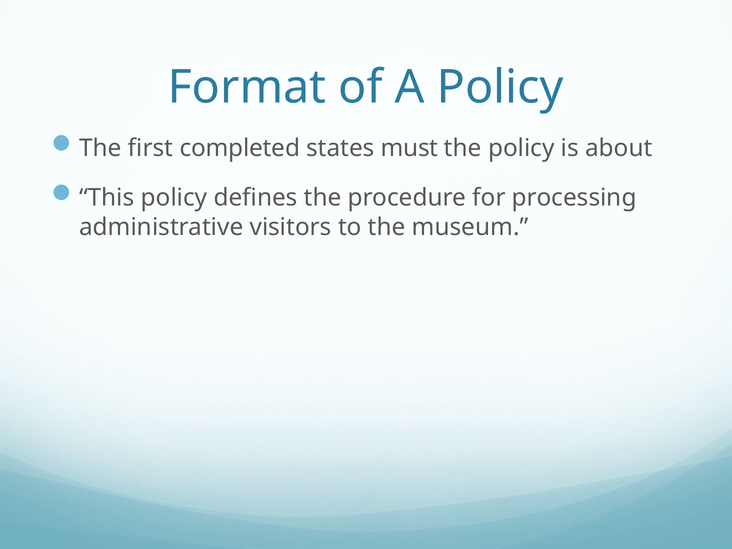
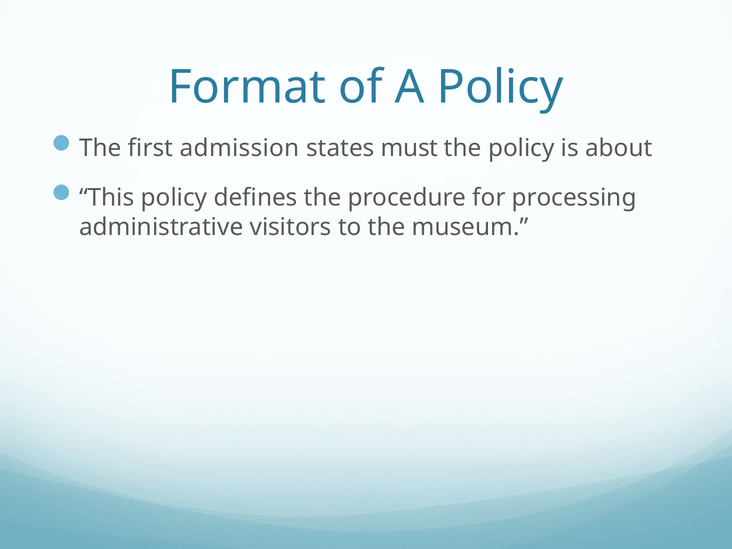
completed: completed -> admission
